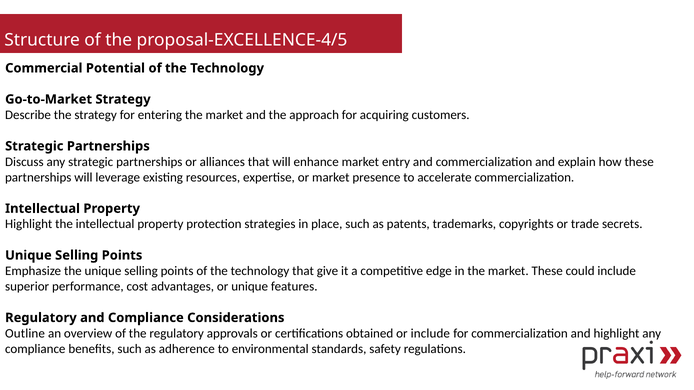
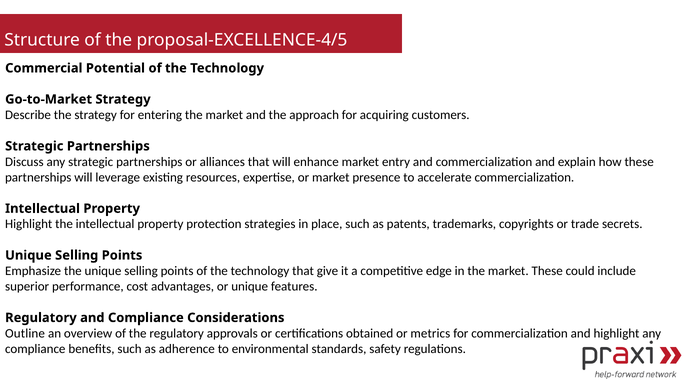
or include: include -> metrics
